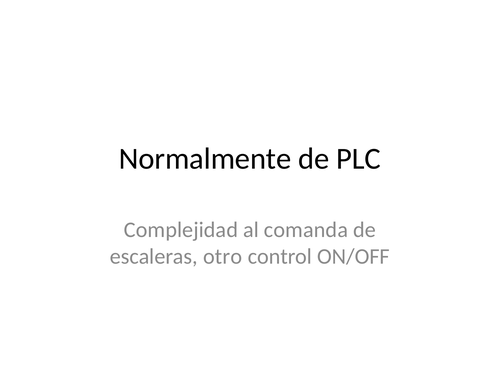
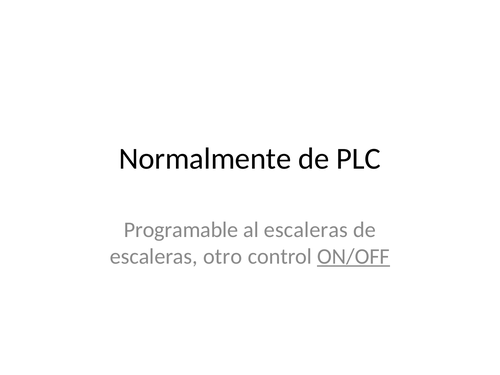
Complejidad: Complejidad -> Programable
al comanda: comanda -> escaleras
ON/OFF underline: none -> present
